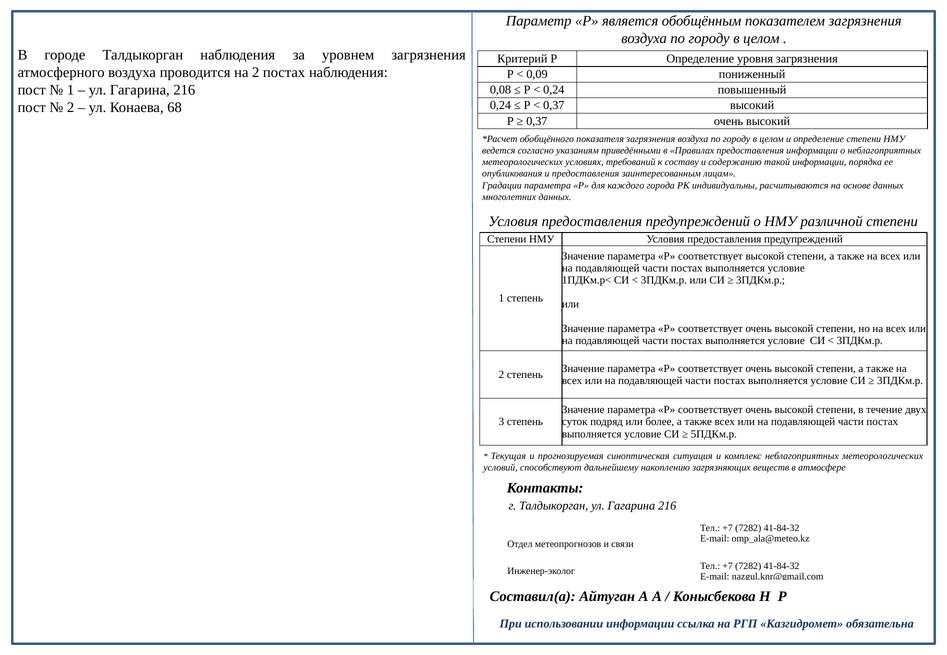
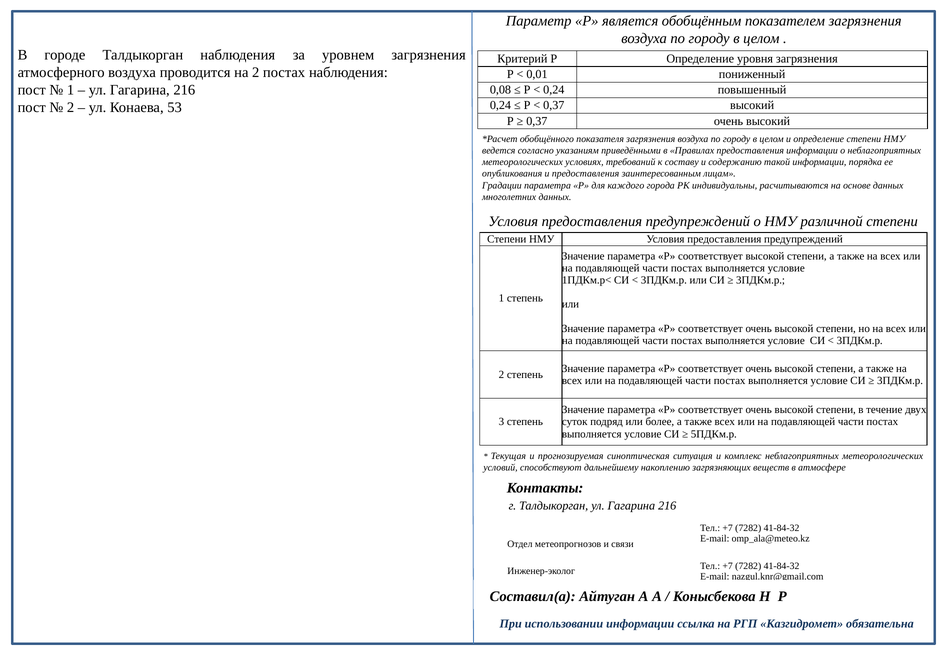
0,09: 0,09 -> 0,01
68: 68 -> 53
